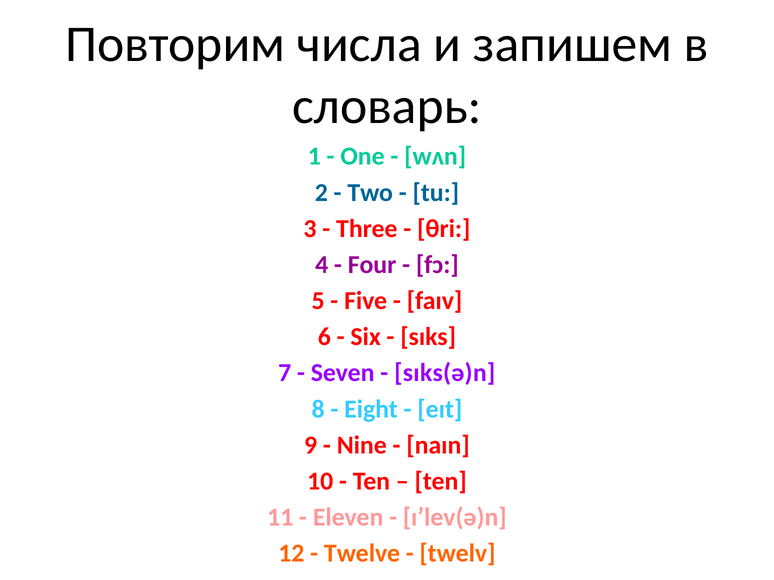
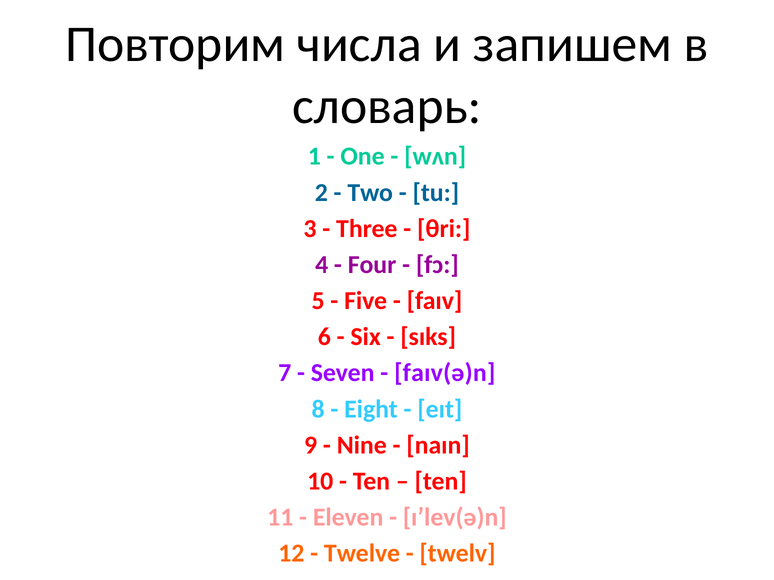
sıks(ə)n: sıks(ə)n -> faıv(ə)n
